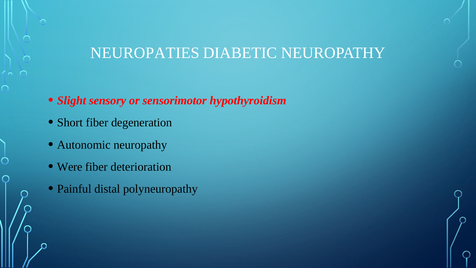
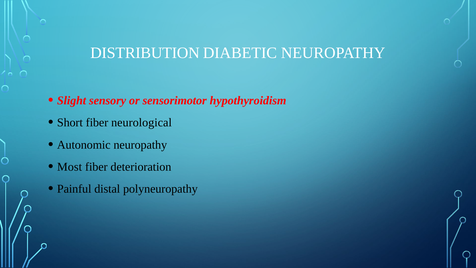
NEUROPATIES: NEUROPATIES -> DISTRIBUTION
degeneration: degeneration -> neurological
Were: Were -> Most
